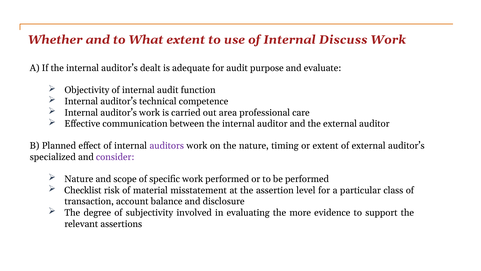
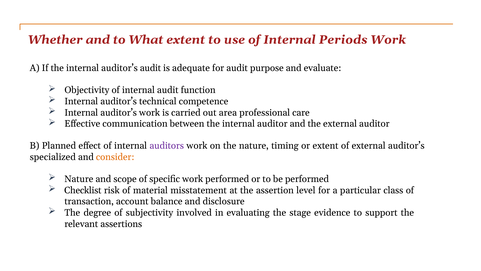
Discuss: Discuss -> Periods
auditor’s dealt: dealt -> audit
consider colour: purple -> orange
more: more -> stage
